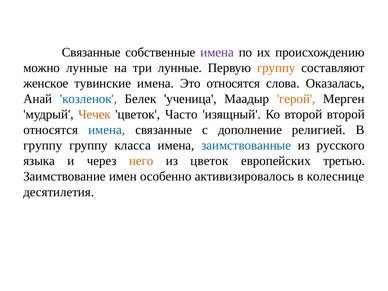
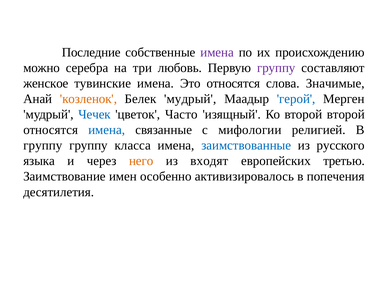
Связанные at (91, 52): Связанные -> Последние
можно лунные: лунные -> серебра
три лунные: лунные -> любовь
группу at (276, 68) colour: orange -> purple
Оказалась: Оказалась -> Значимые
козленок colour: blue -> orange
Белек ученица: ученица -> мудрый
герой colour: orange -> blue
Чечек colour: orange -> blue
дополнение: дополнение -> мифологии
из цветок: цветок -> входят
колеснице: колеснице -> попечения
